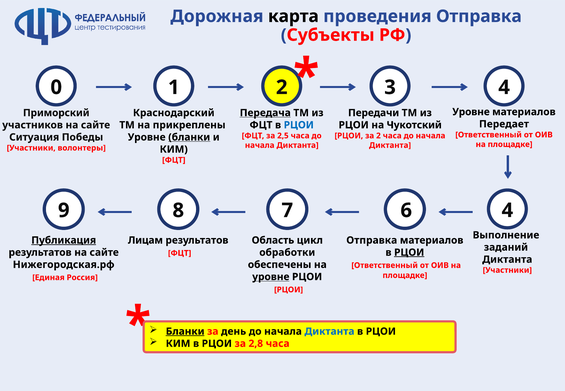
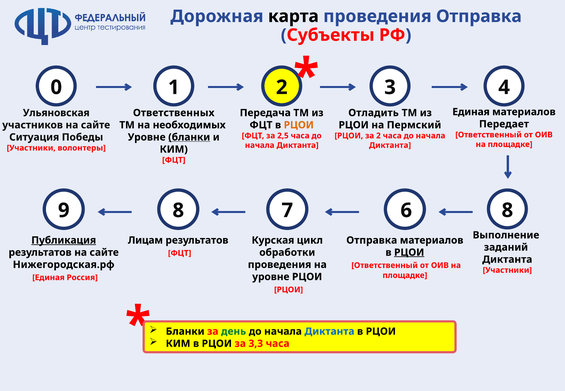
Уровне at (471, 112): Уровне -> Единая
Приморский: Приморский -> Ульяновская
Краснодарский: Краснодарский -> Ответственных
Передача underline: present -> none
Передачи: Передачи -> Отладить
прикреплены: прикреплены -> необходимых
РЦОИ at (299, 125) colour: blue -> orange
Чукотский: Чукотский -> Пермский
7 4: 4 -> 8
Область: Область -> Курская
обеспечены at (280, 265): обеспечены -> проведения
уровне at (271, 277) underline: present -> none
Бланки at (185, 332) underline: present -> none
день colour: black -> green
2,8: 2,8 -> 3,3
